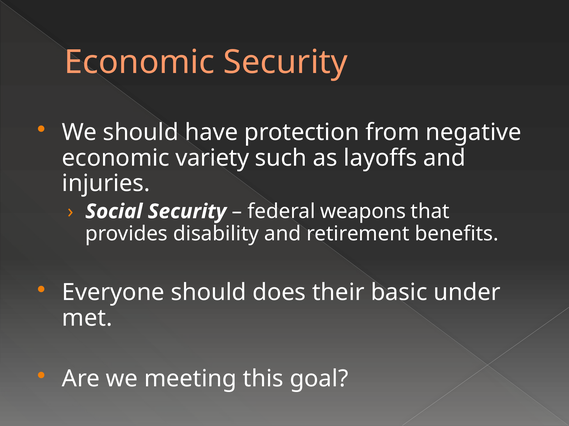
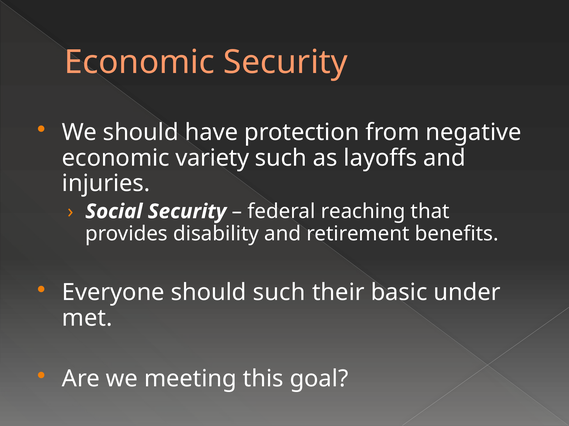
weapons: weapons -> reaching
should does: does -> such
